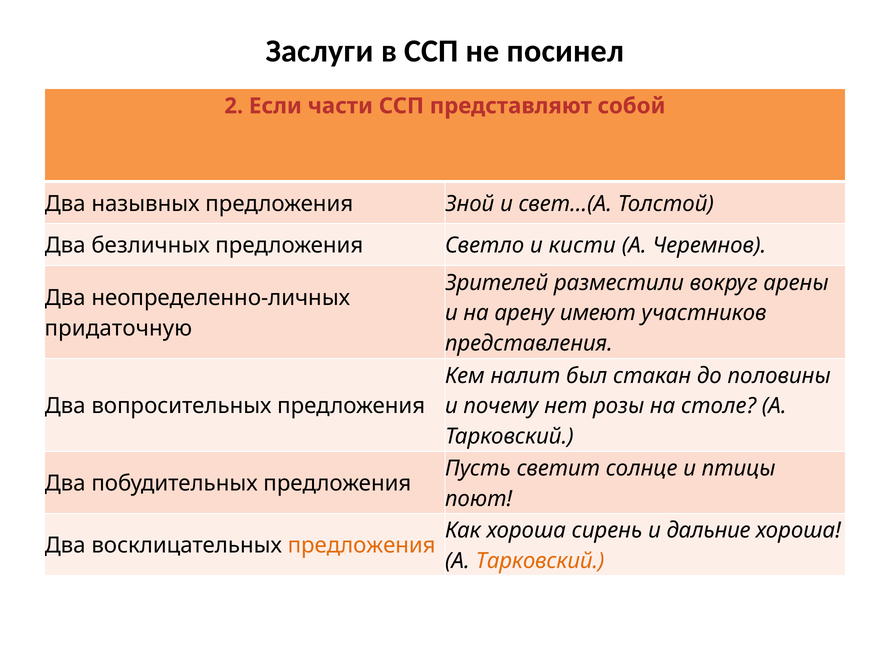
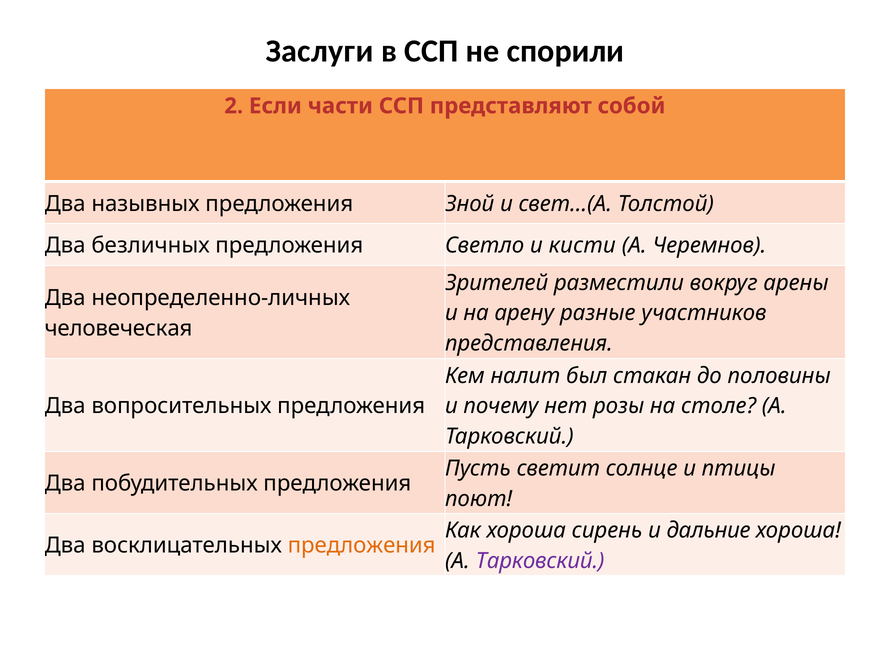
посинел: посинел -> спорили
имеют: имеют -> разные
придаточную: придаточную -> человеческая
Тарковский at (540, 560) colour: orange -> purple
